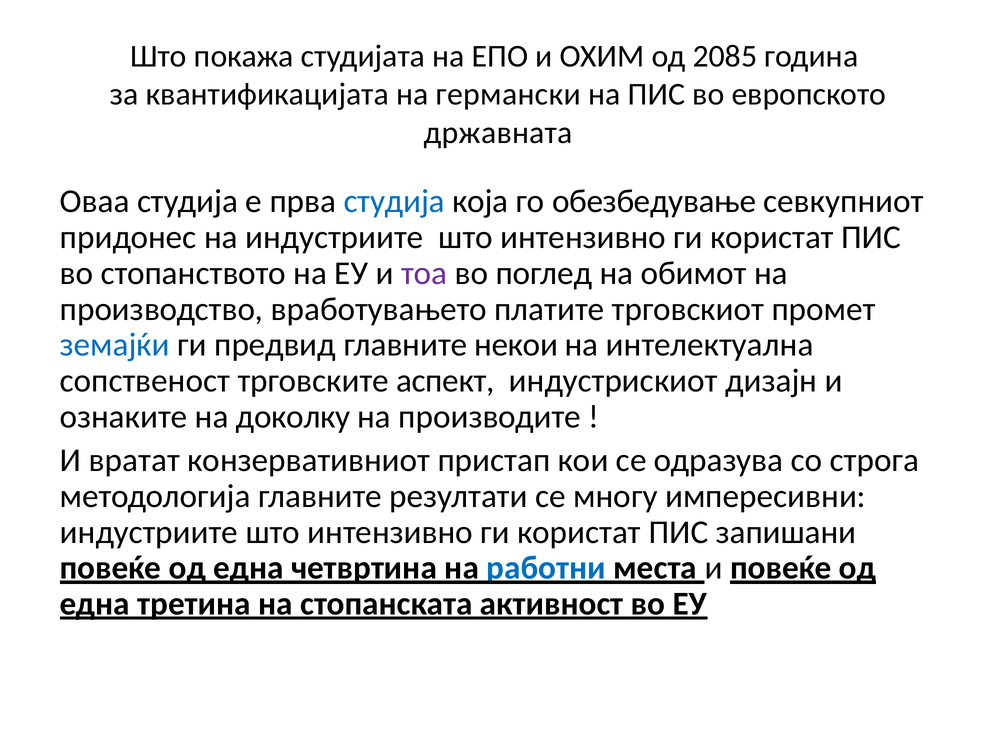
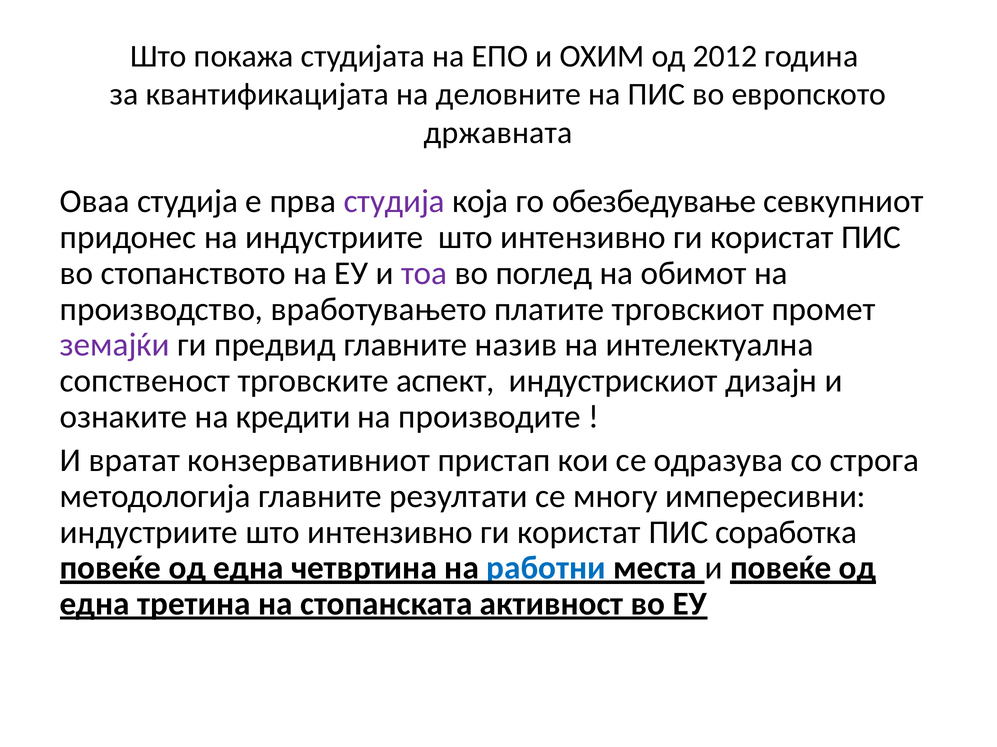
2085: 2085 -> 2012
германски: германски -> деловните
студија at (394, 202) colour: blue -> purple
земајќи colour: blue -> purple
некои: некои -> назив
доколку: доколку -> кредити
запишани: запишани -> соработка
